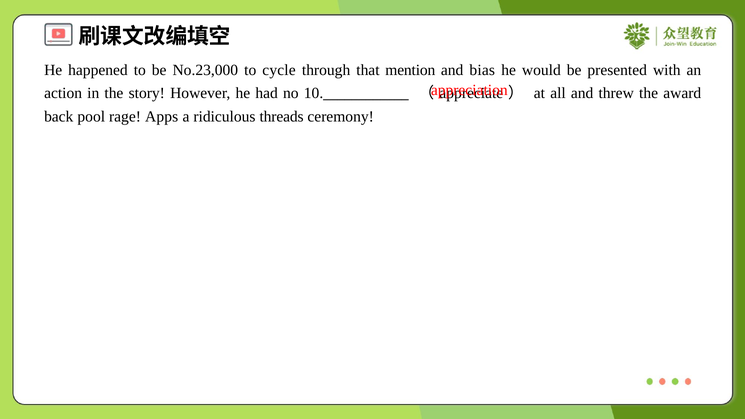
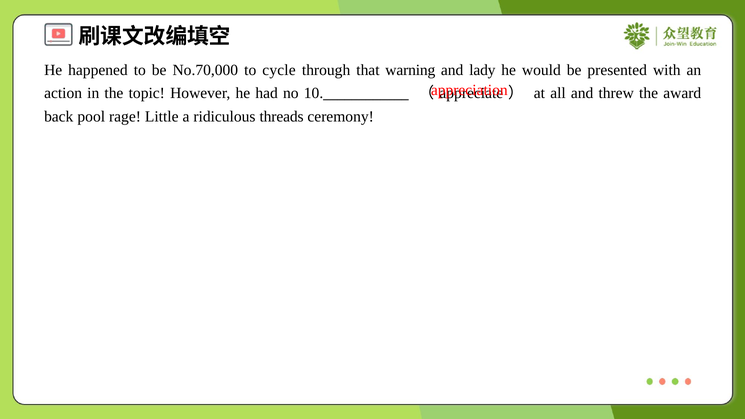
No.23,000: No.23,000 -> No.70,000
mention: mention -> warning
bias: bias -> lady
story: story -> topic
Apps: Apps -> Little
